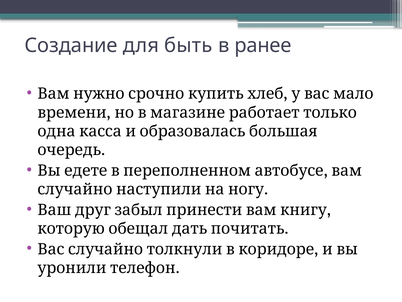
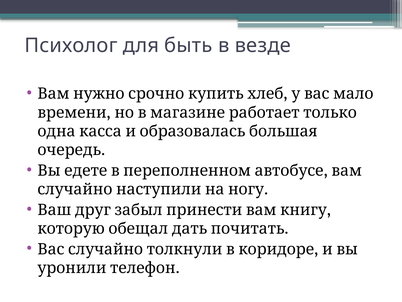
Создание: Создание -> Психолог
ранее: ранее -> везде
